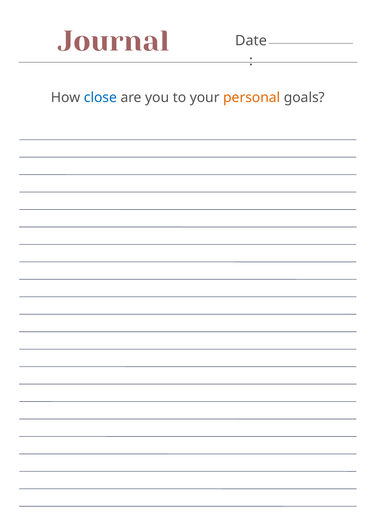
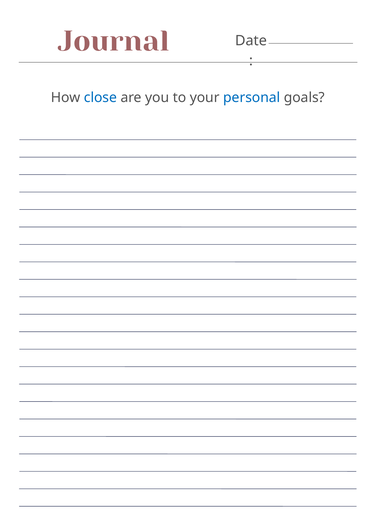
personal colour: orange -> blue
